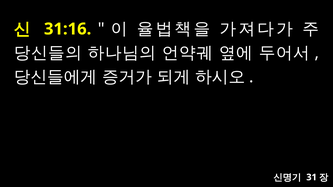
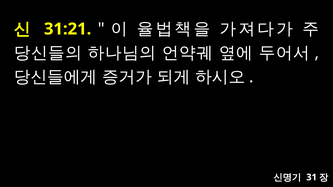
31:16: 31:16 -> 31:21
